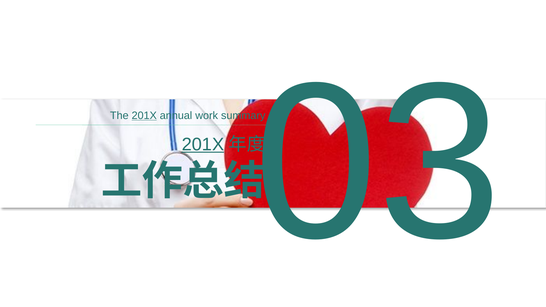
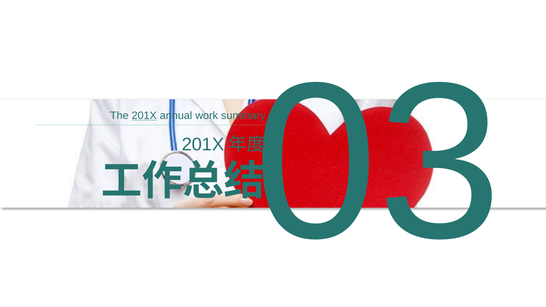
201X at (203, 144) underline: present -> none
